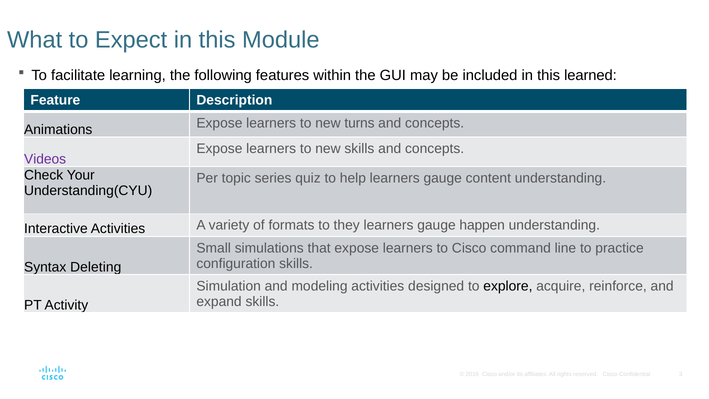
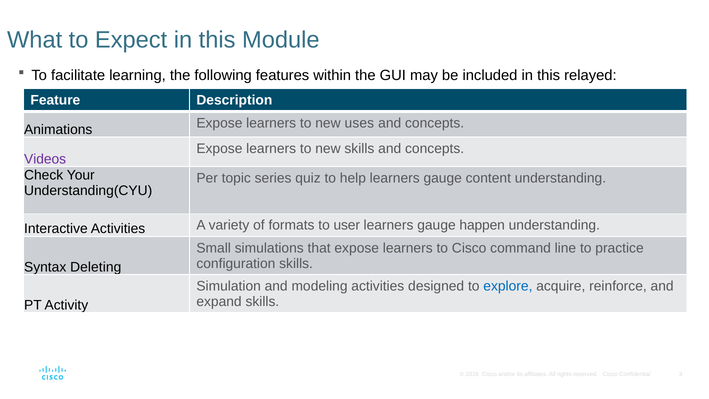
learned: learned -> relayed
turns: turns -> uses
they: they -> user
explore colour: black -> blue
